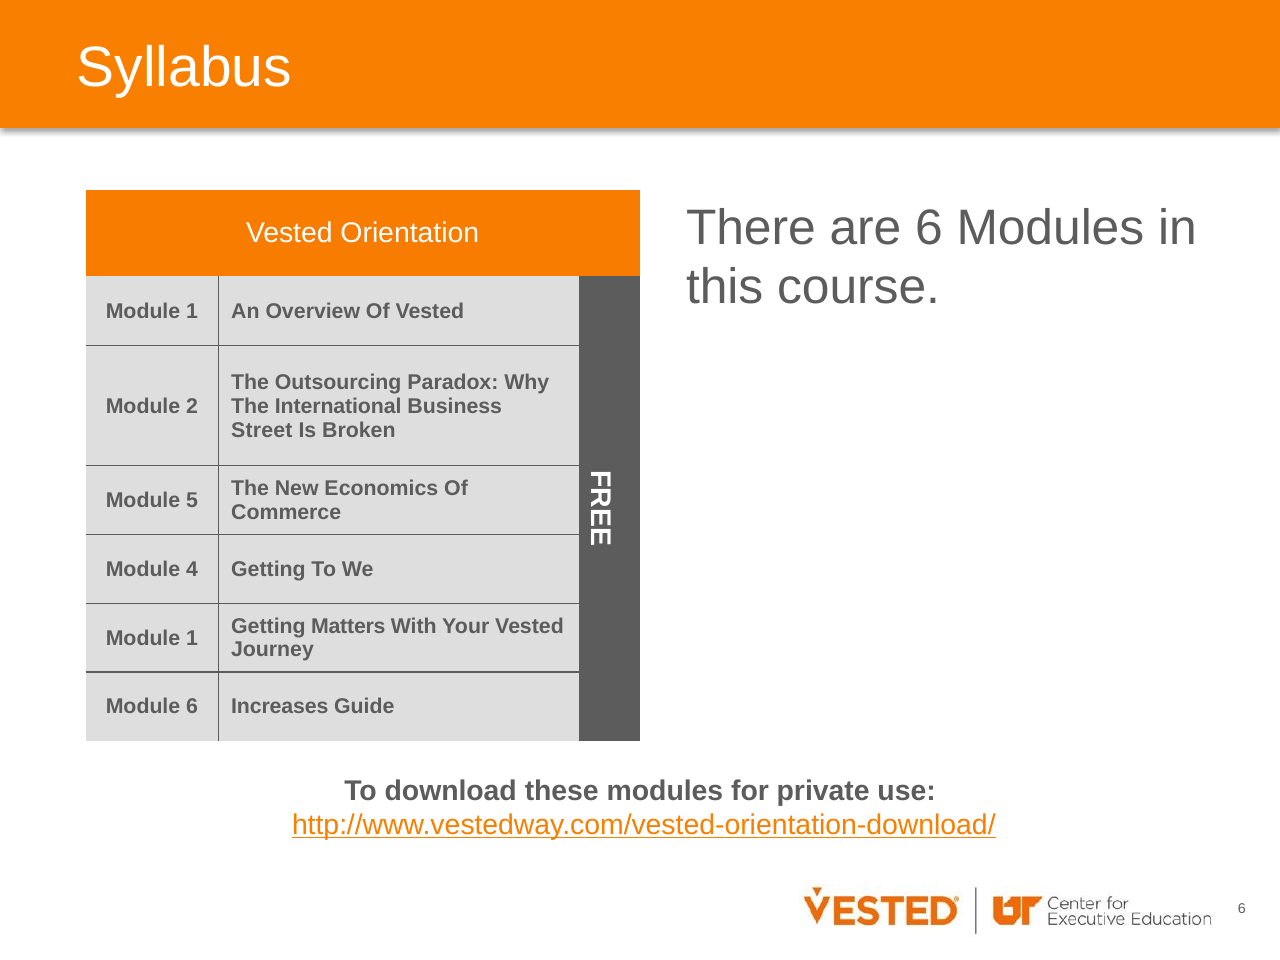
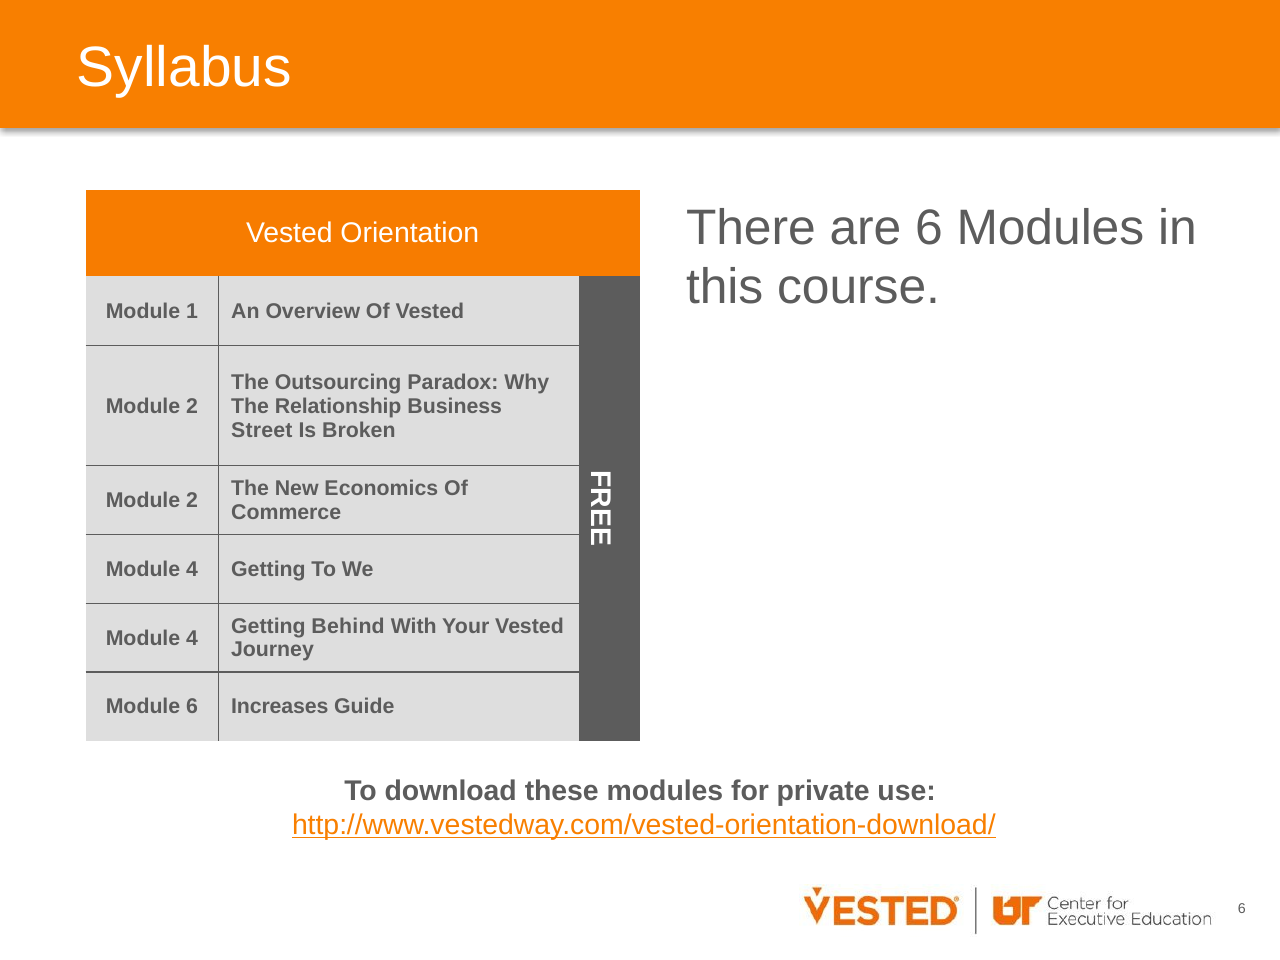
International: International -> Relationship
5 at (192, 501): 5 -> 2
Matters: Matters -> Behind
1 at (192, 638): 1 -> 4
